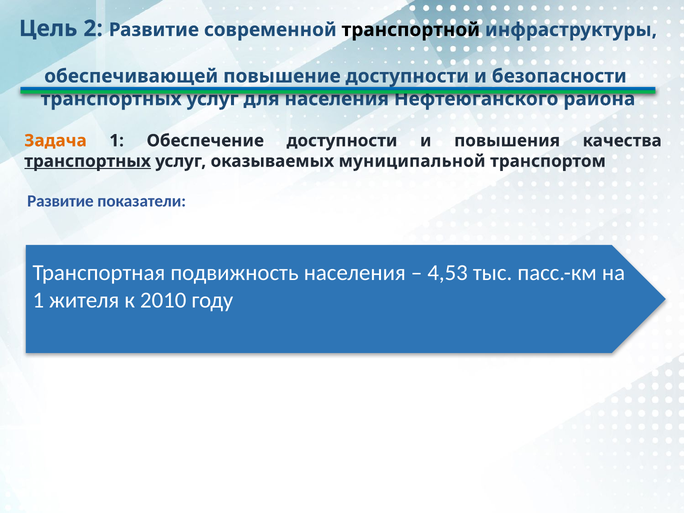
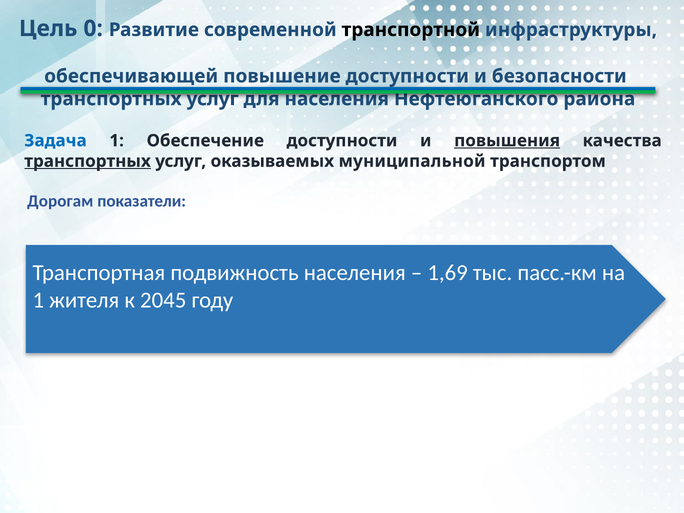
2: 2 -> 0
Задача colour: orange -> blue
повышения underline: none -> present
Развитие at (60, 201): Развитие -> Дорогам
4,53: 4,53 -> 1,69
2010: 2010 -> 2045
